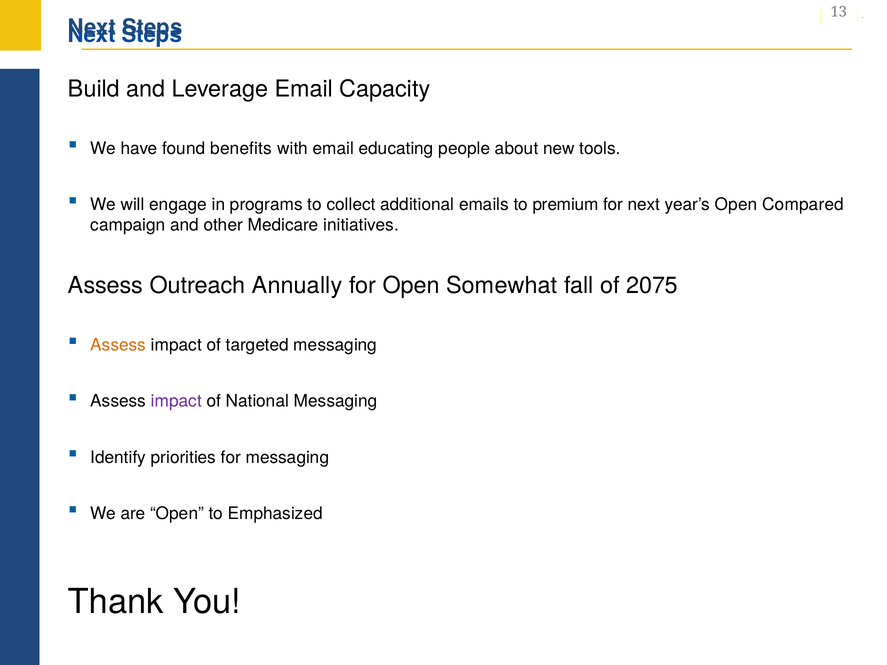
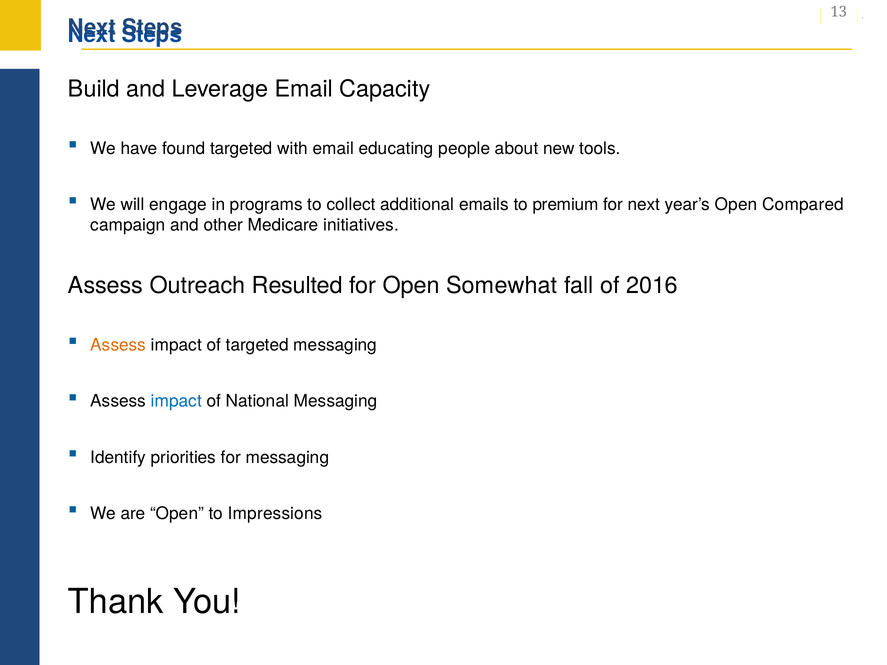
found benefits: benefits -> targeted
Annually: Annually -> Resulted
2075: 2075 -> 2016
impact at (176, 401) colour: purple -> blue
Emphasized: Emphasized -> Impressions
